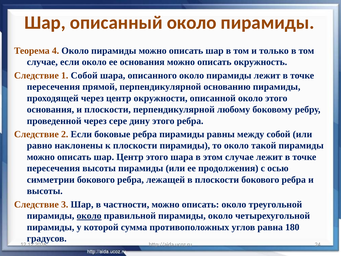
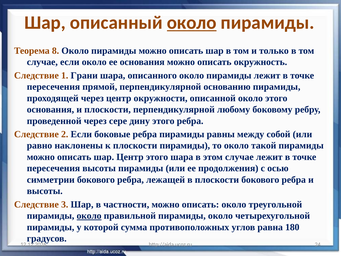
около at (192, 23) underline: none -> present
4: 4 -> 8
1 Собой: Собой -> Грани
